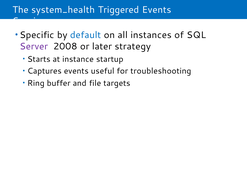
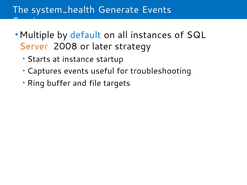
Triggered: Triggered -> Generate
Specific: Specific -> Multiple
Server colour: purple -> orange
